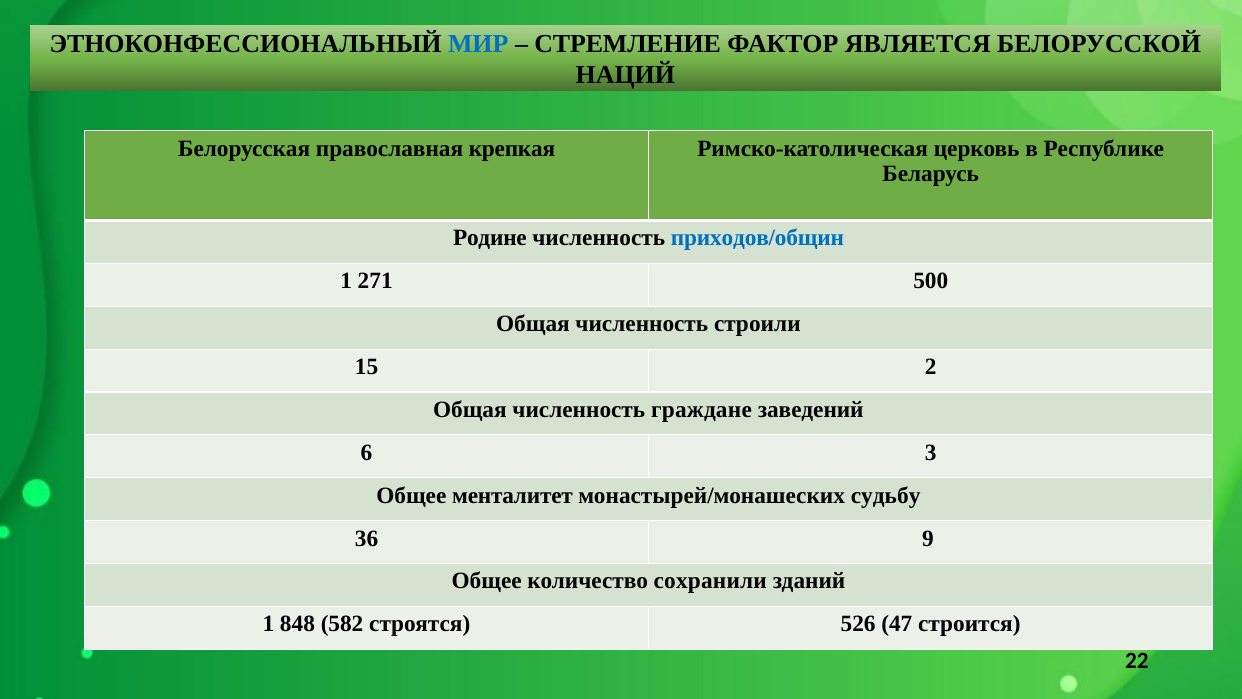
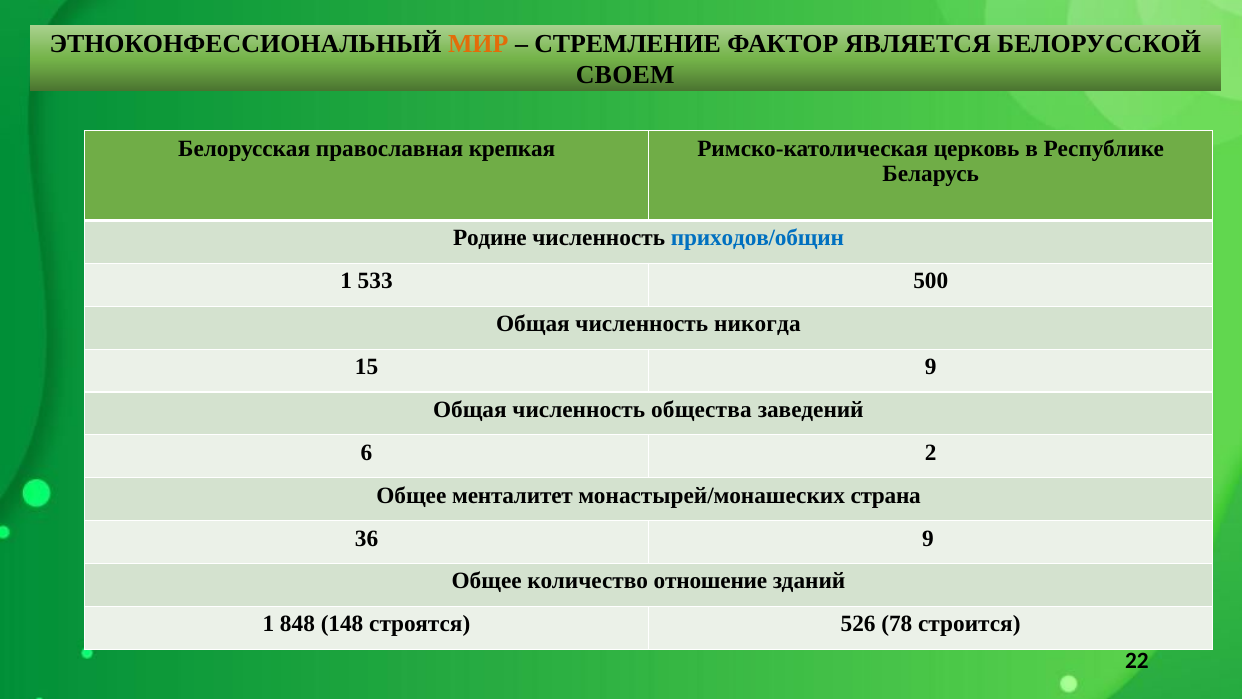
МИР colour: blue -> orange
НАЦИЙ: НАЦИЙ -> СВОЕМ
271: 271 -> 533
строили: строили -> никогда
15 2: 2 -> 9
граждане: граждане -> общества
3: 3 -> 2
судьбу: судьбу -> страна
сохранили: сохранили -> отношение
582: 582 -> 148
47: 47 -> 78
